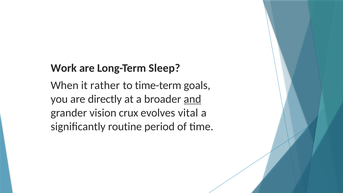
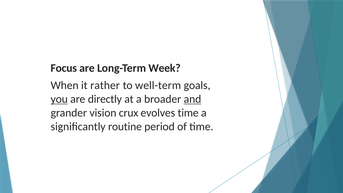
Work: Work -> Focus
Sleep: Sleep -> Week
time-term: time-term -> well-term
you underline: none -> present
evolves vital: vital -> time
